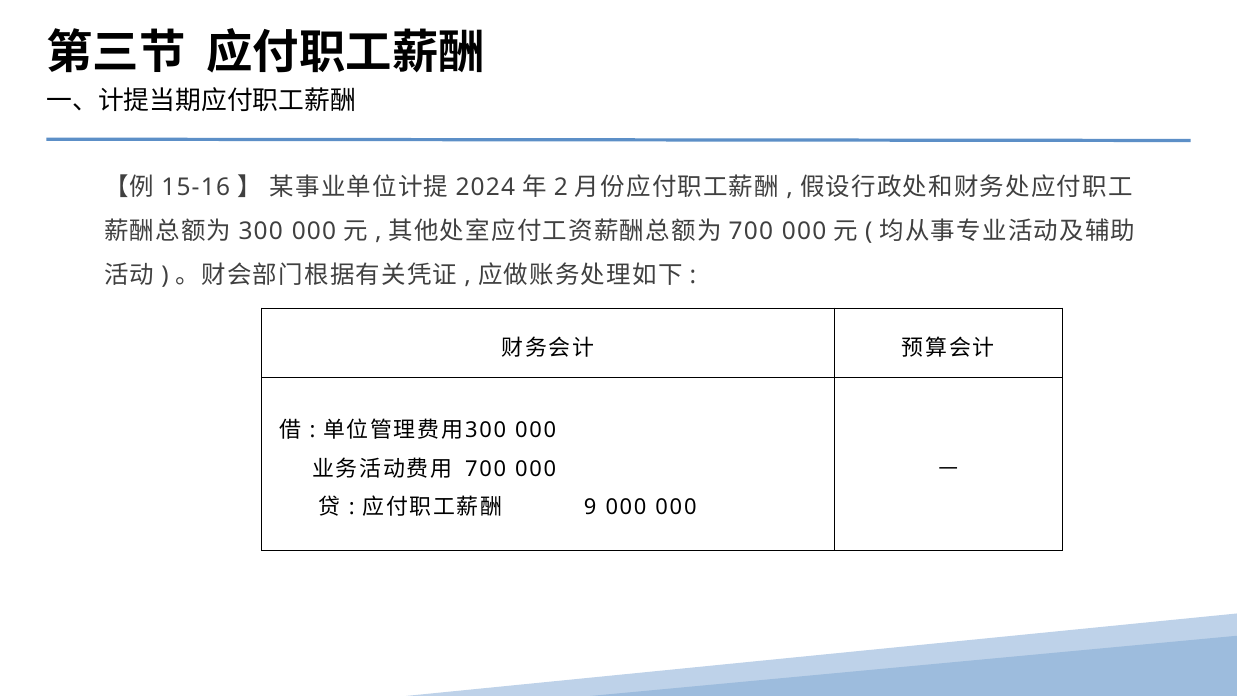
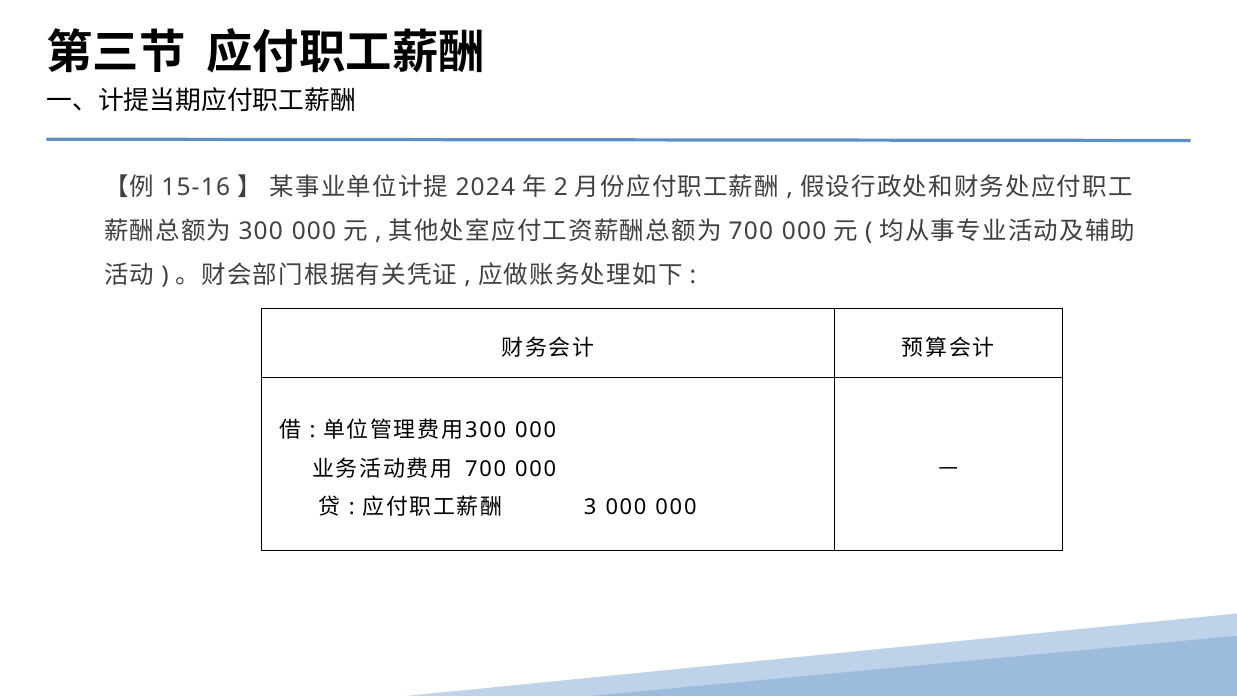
9: 9 -> 3
